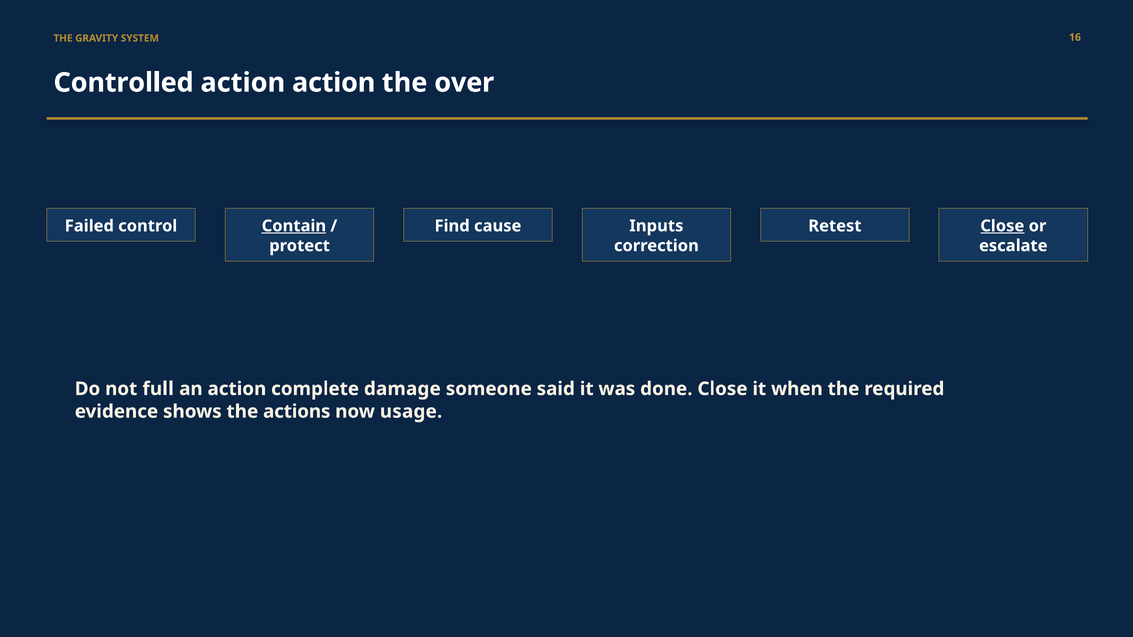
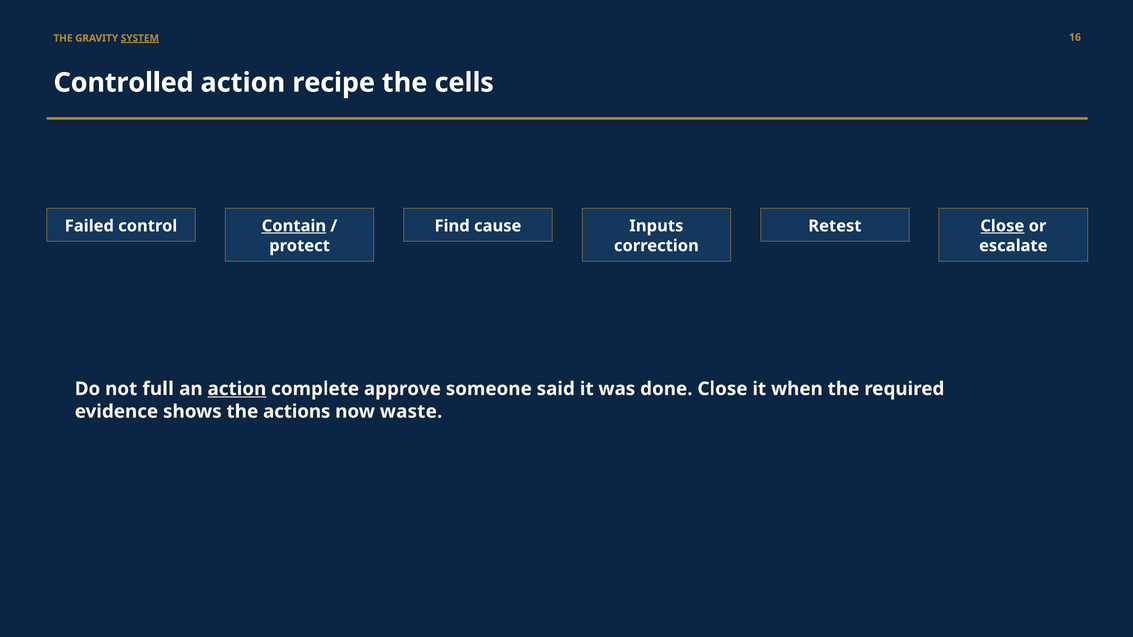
SYSTEM underline: none -> present
action action: action -> recipe
over: over -> cells
action at (237, 389) underline: none -> present
damage: damage -> approve
usage: usage -> waste
